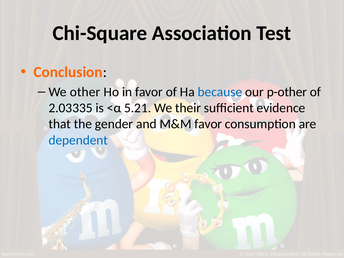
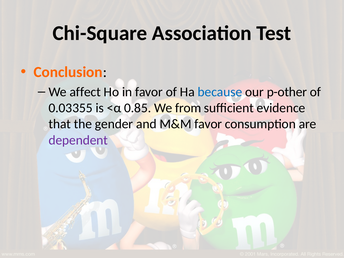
other: other -> affect
2.03335: 2.03335 -> 0.03355
5.21: 5.21 -> 0.85
their: their -> from
dependent colour: blue -> purple
